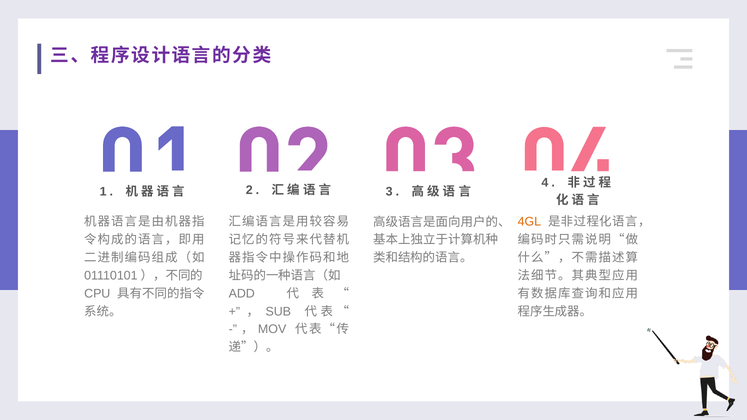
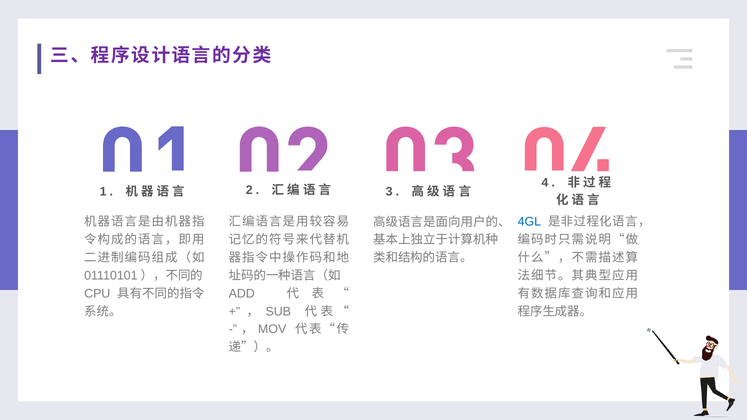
4GL colour: orange -> blue
